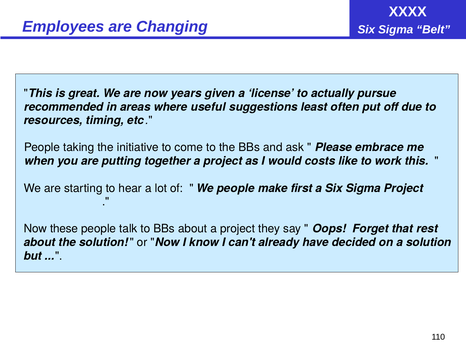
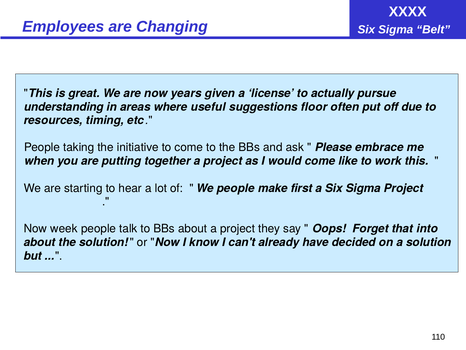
recommended: recommended -> understanding
least: least -> floor
would costs: costs -> come
these: these -> week
rest: rest -> into
